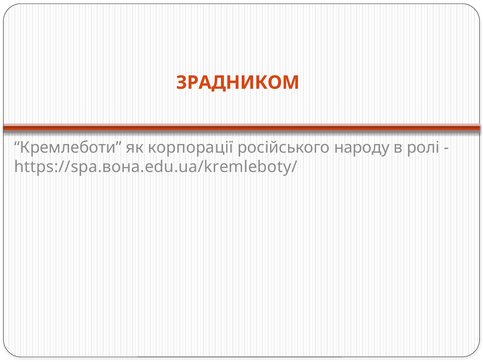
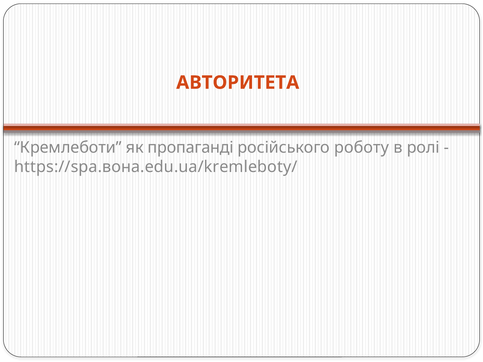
ЗРАДНИКОМ: ЗРАДНИКОМ -> АВТОРИТЕТА
корпорації: корпорації -> пропаганді
народу: народу -> роботу
